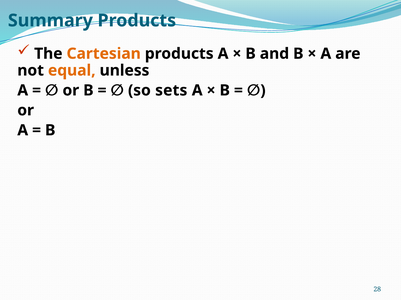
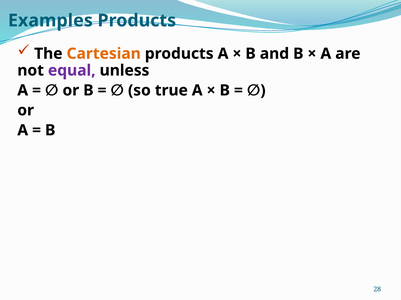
Summary: Summary -> Examples
equal colour: orange -> purple
sets: sets -> true
